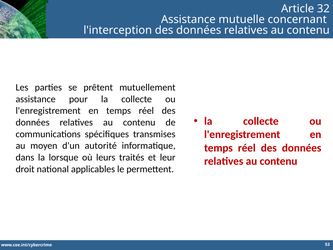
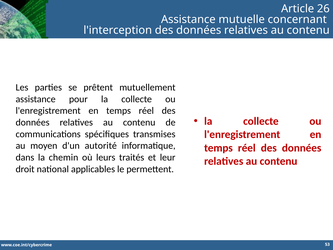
32: 32 -> 26
lorsque: lorsque -> chemin
